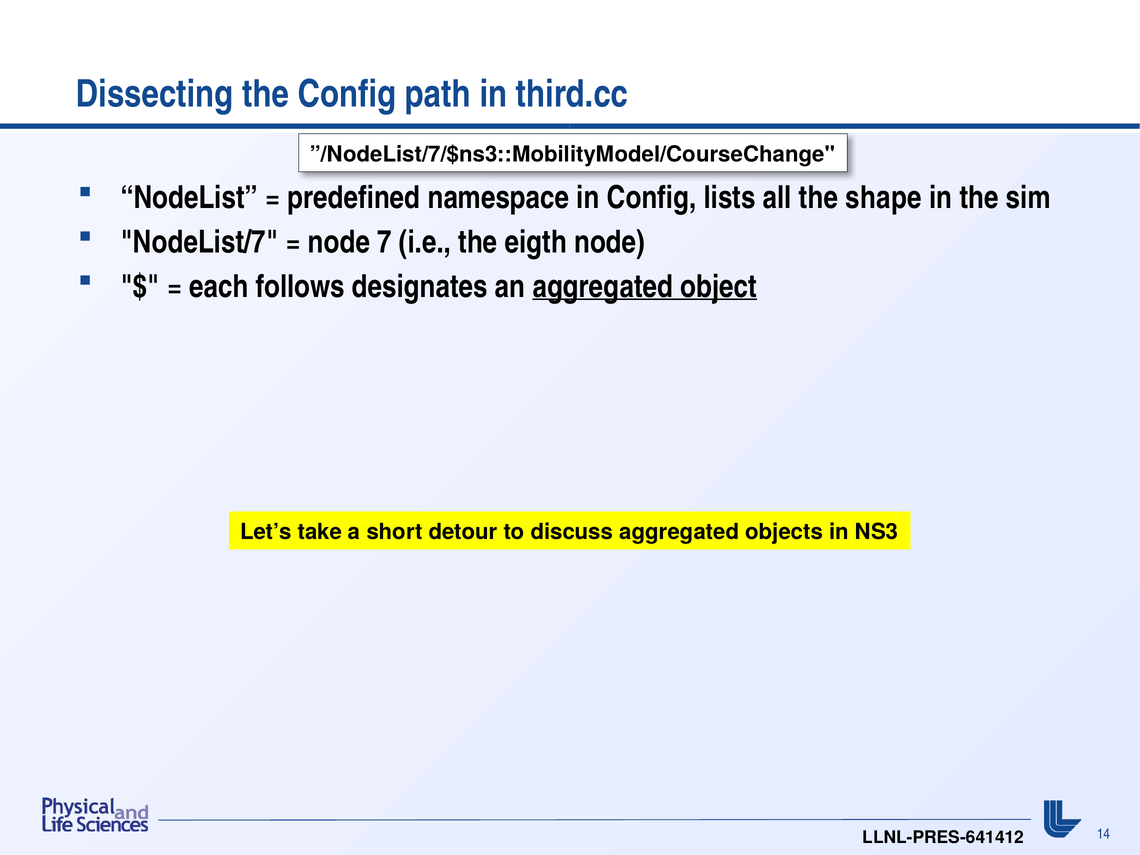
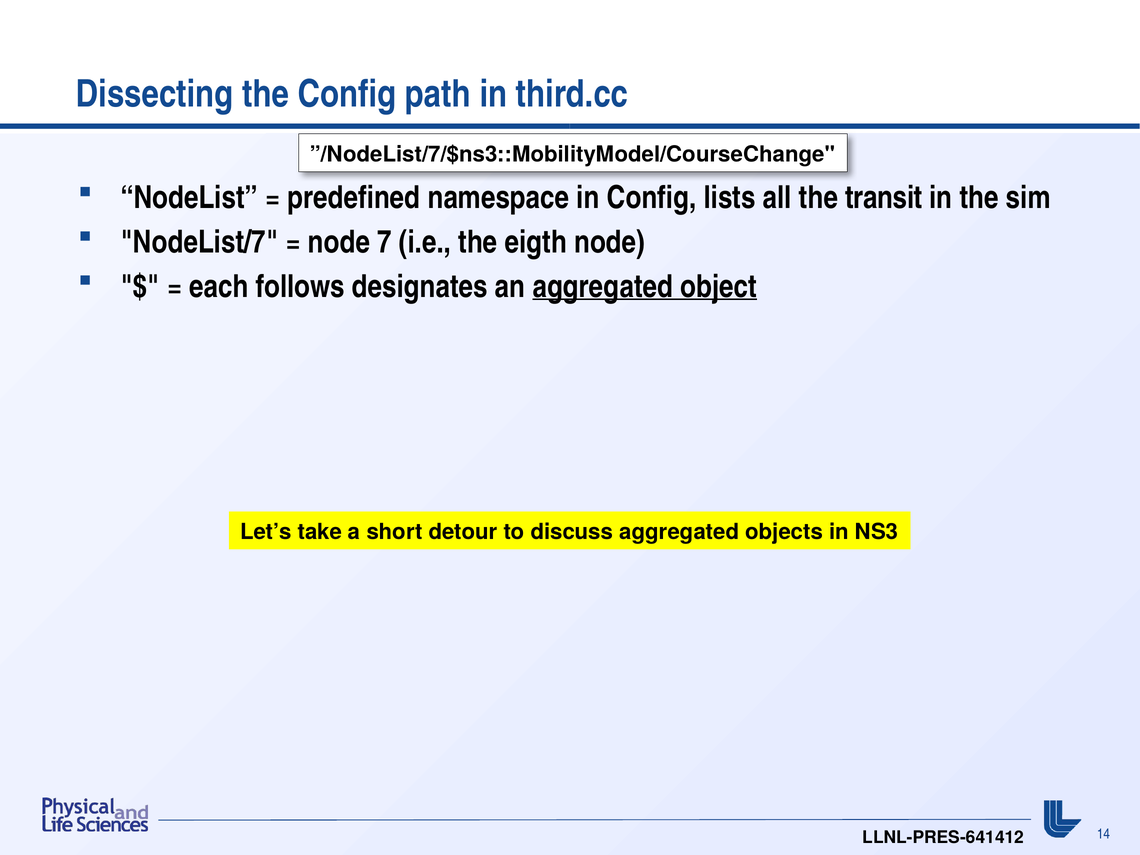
shape: shape -> transit
